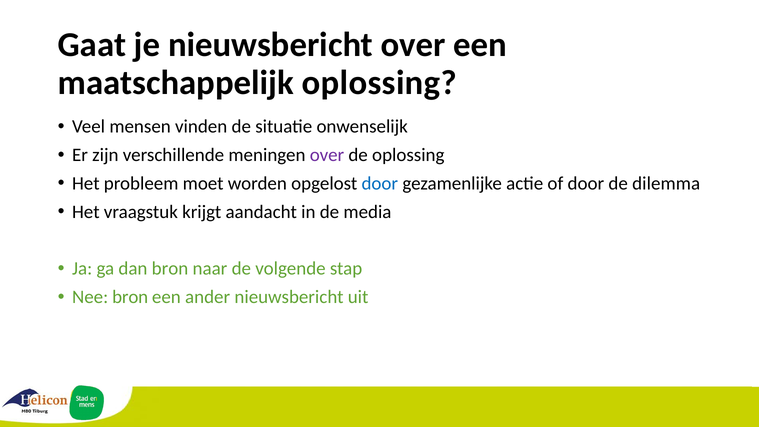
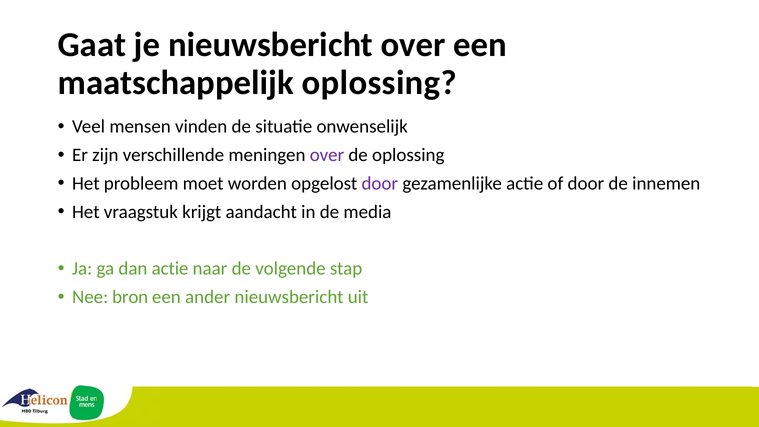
door at (380, 183) colour: blue -> purple
dilemma: dilemma -> innemen
dan bron: bron -> actie
